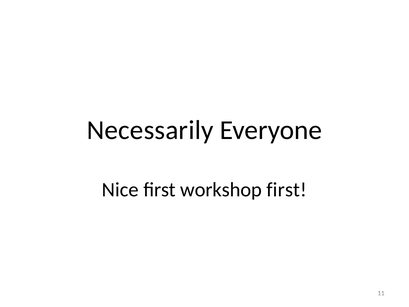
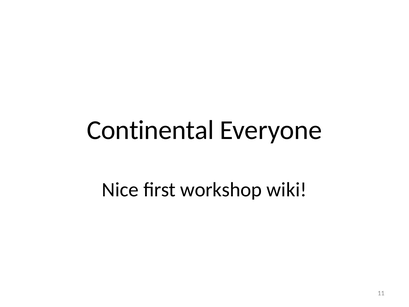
Necessarily: Necessarily -> Continental
workshop first: first -> wiki
